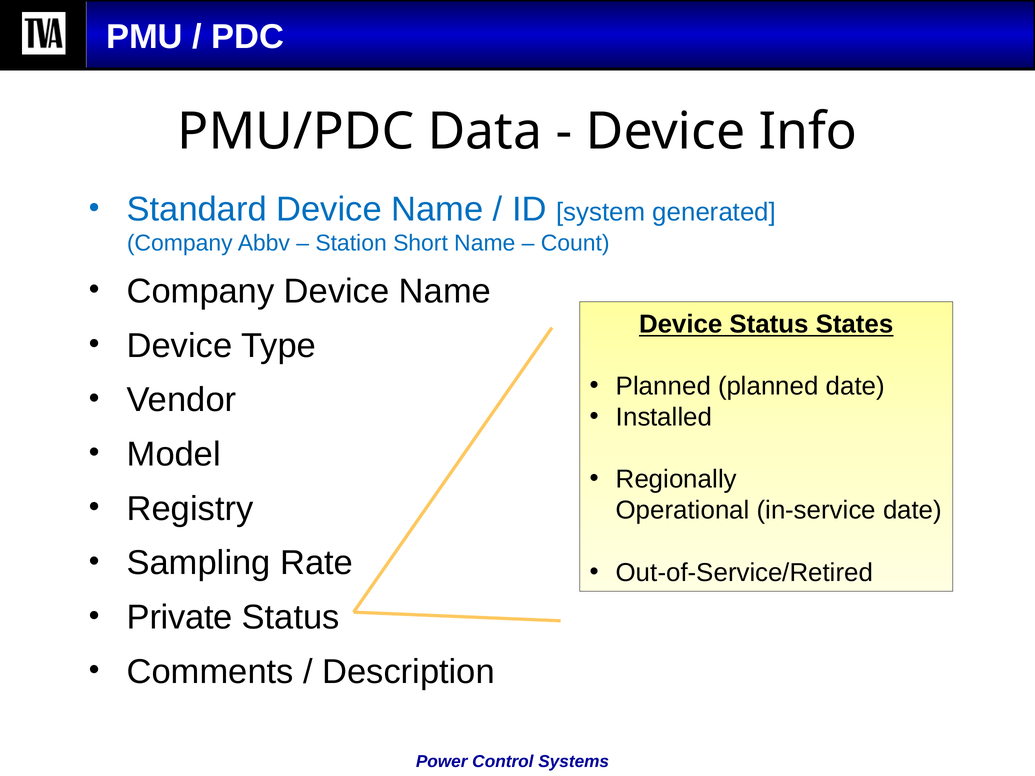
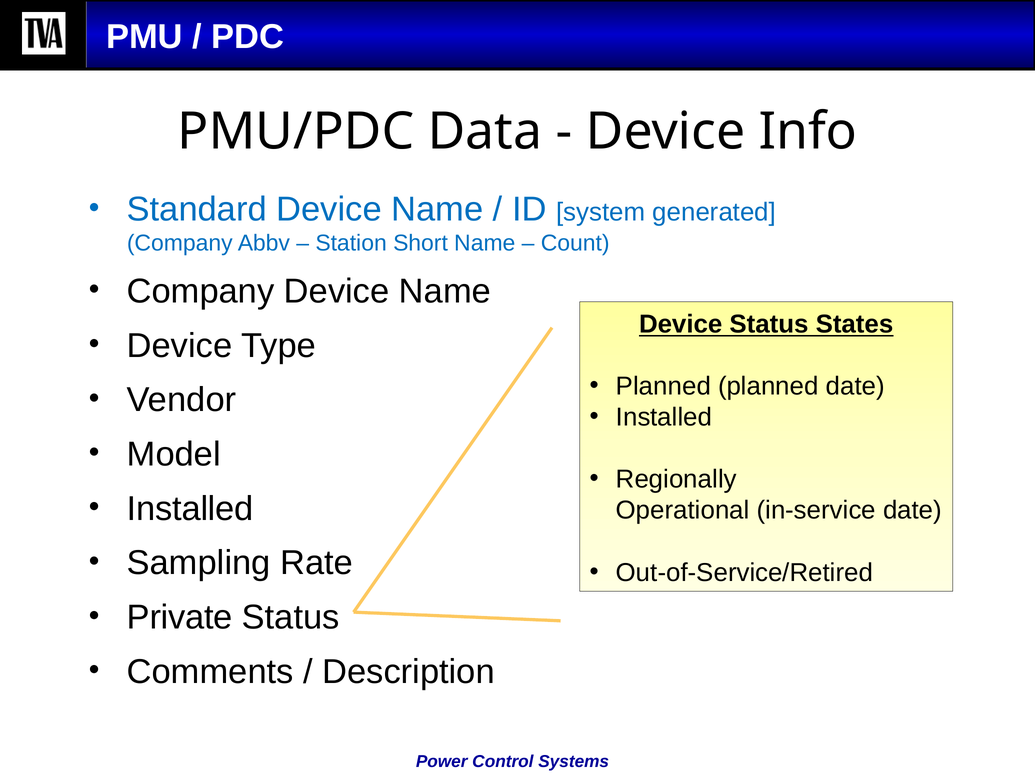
Registry at (190, 509): Registry -> Installed
